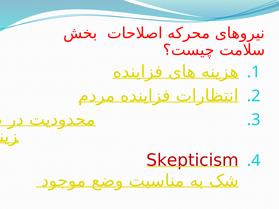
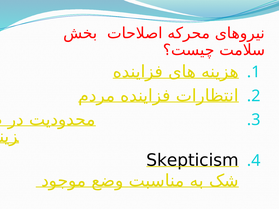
Skepticism colour: red -> black
